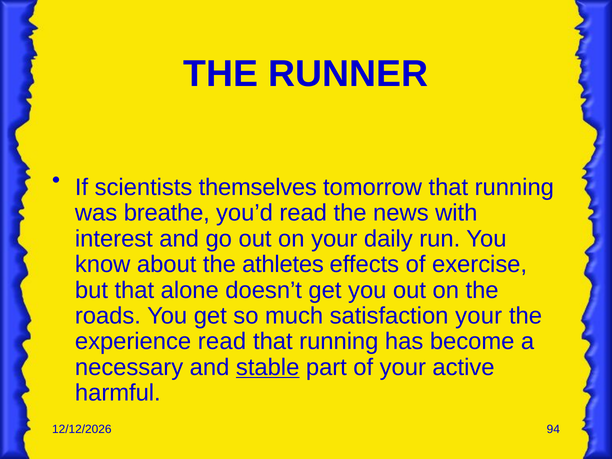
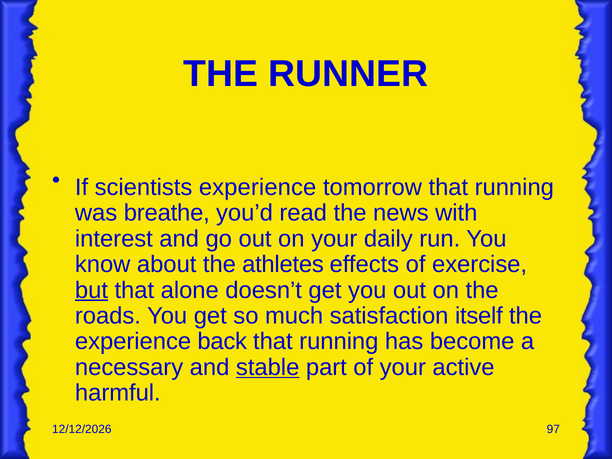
scientists themselves: themselves -> experience
but underline: none -> present
satisfaction your: your -> itself
experience read: read -> back
94: 94 -> 97
